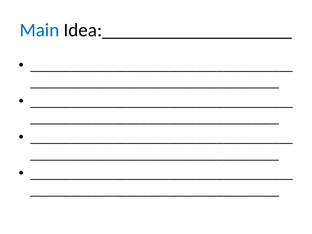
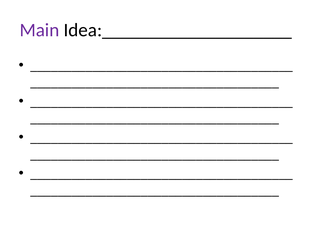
Main colour: blue -> purple
